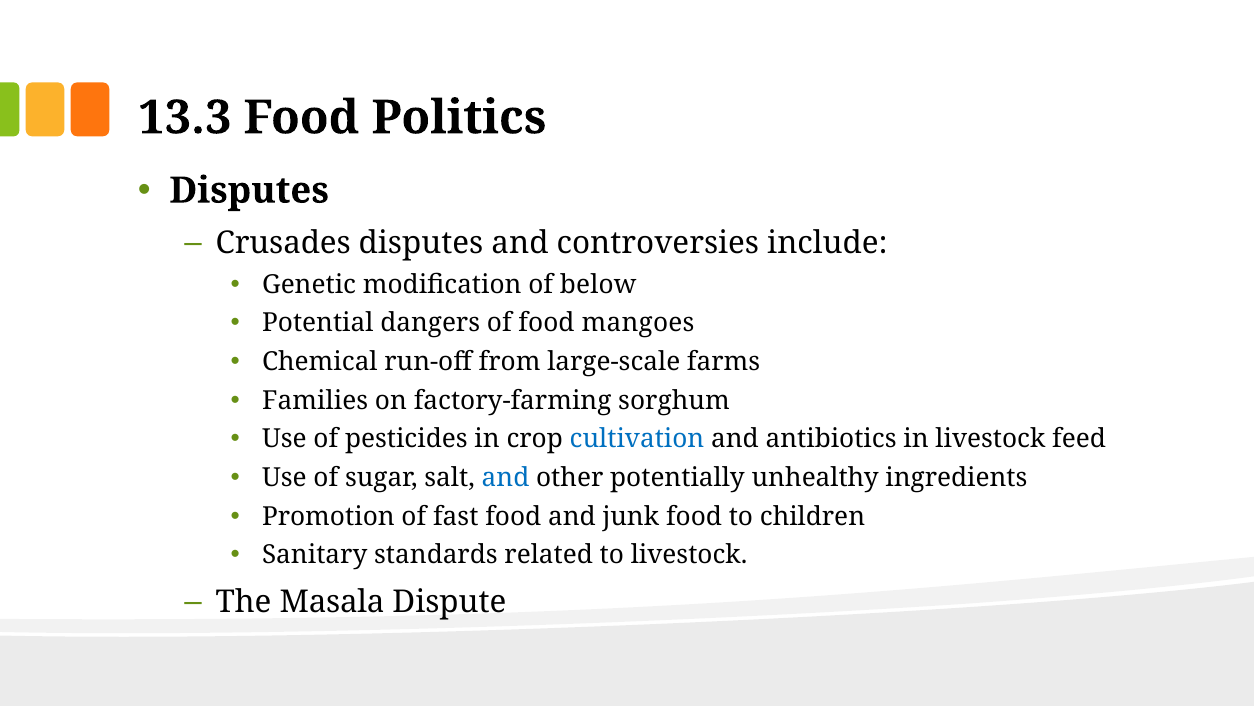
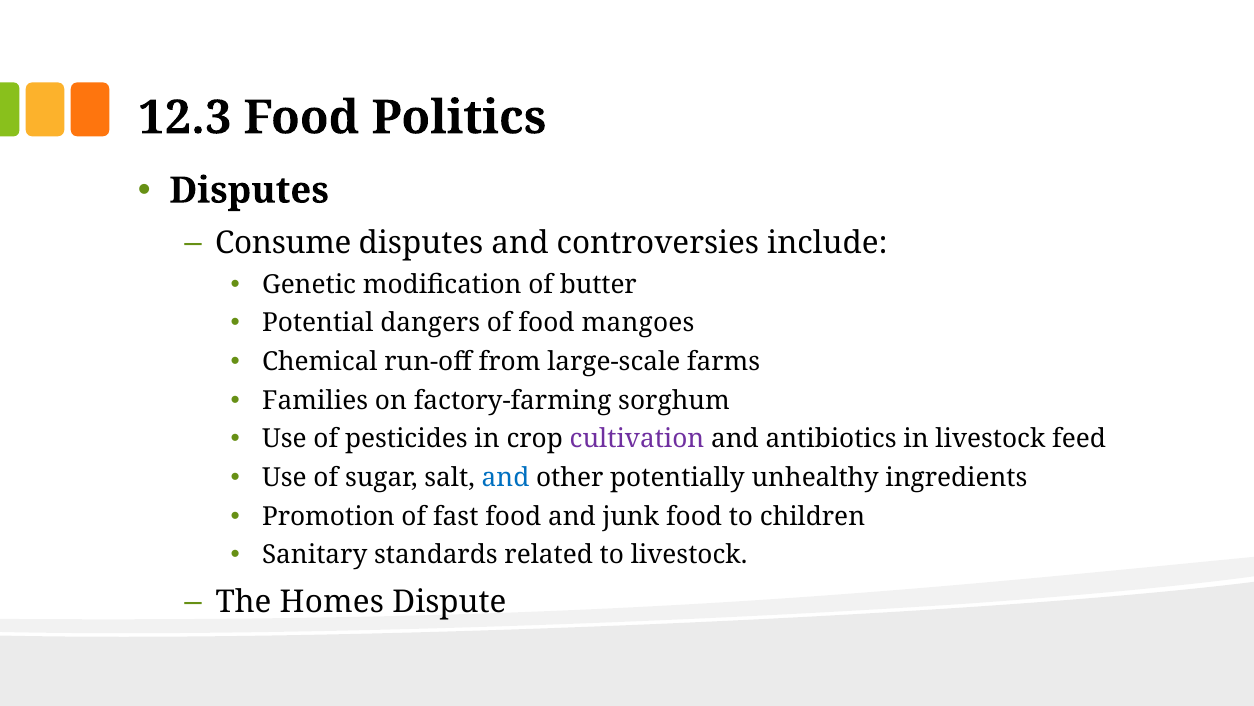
13.3: 13.3 -> 12.3
Crusades: Crusades -> Consume
below: below -> butter
cultivation colour: blue -> purple
Masala: Masala -> Homes
